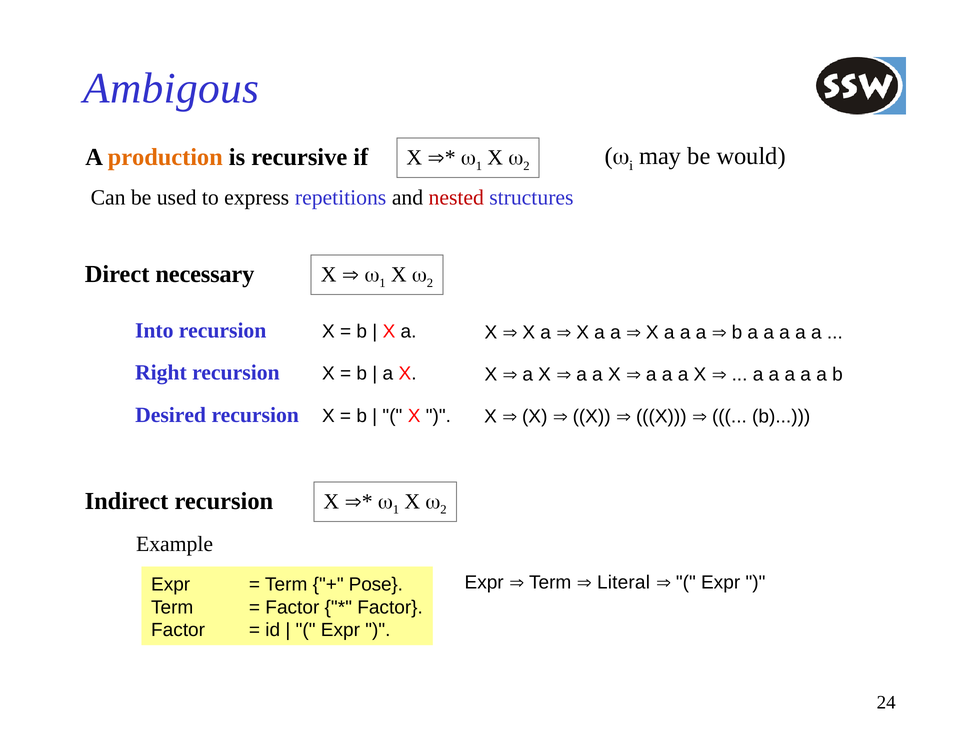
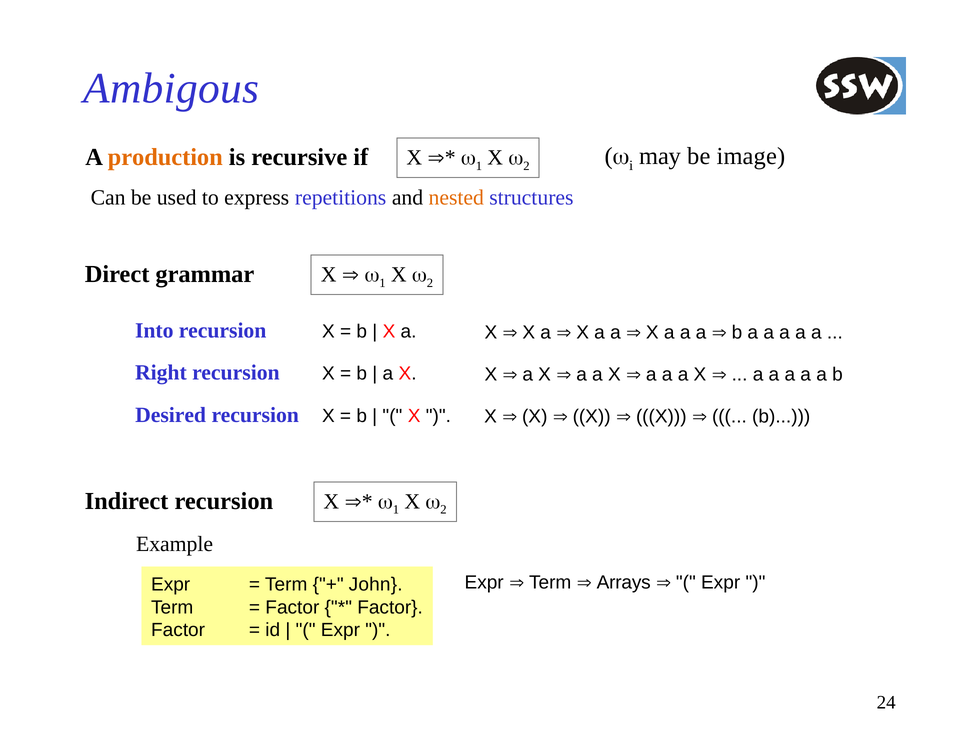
would: would -> image
nested colour: red -> orange
necessary: necessary -> grammar
Literal: Literal -> Arrays
Pose: Pose -> John
